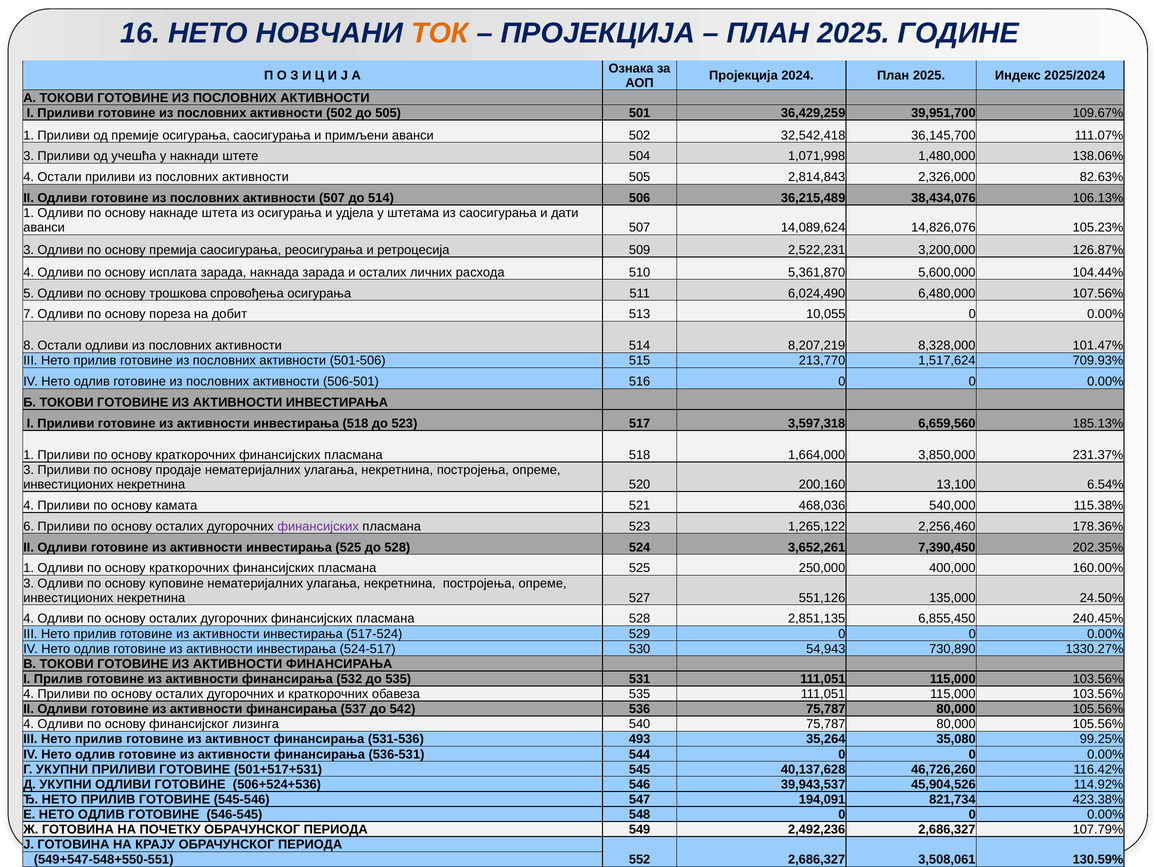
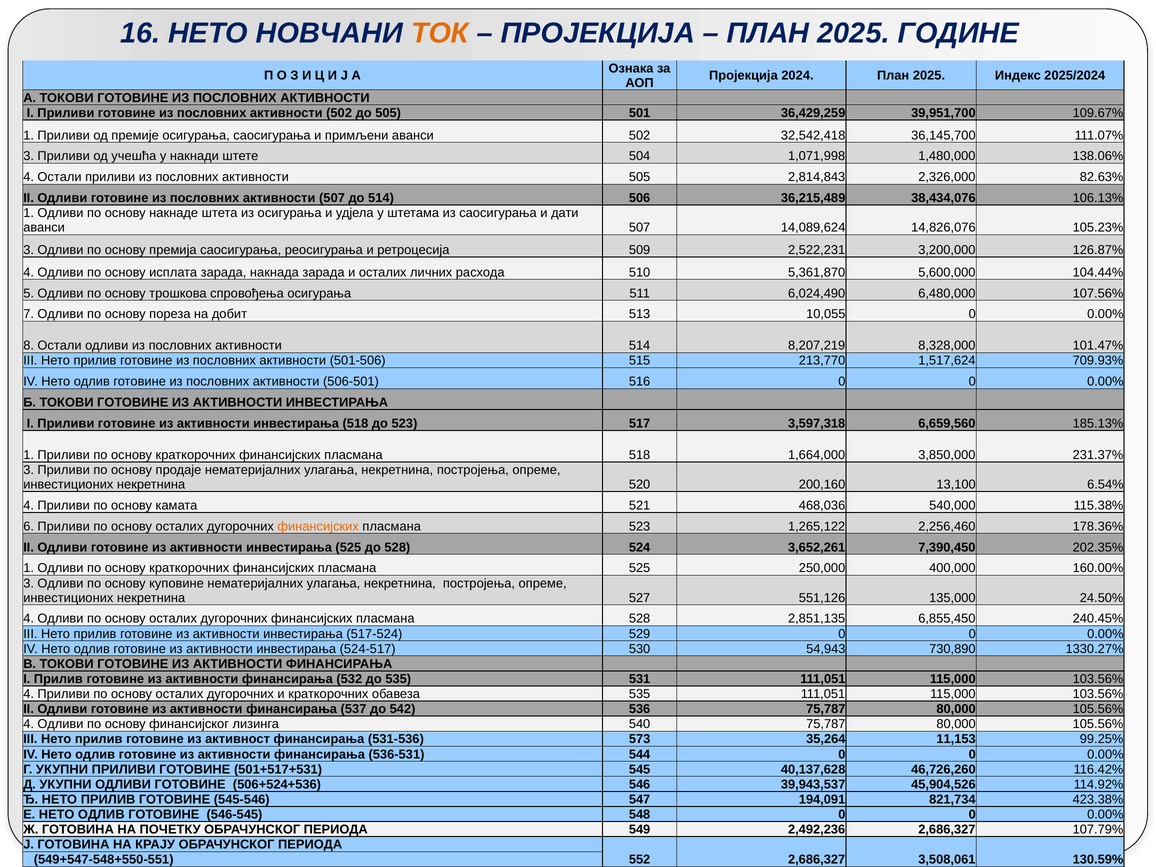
финансијских at (318, 526) colour: purple -> orange
493: 493 -> 573
35,080: 35,080 -> 11,153
